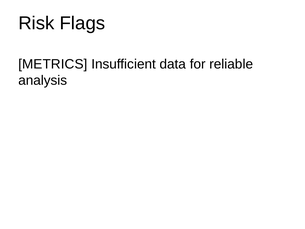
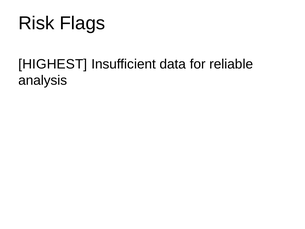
METRICS: METRICS -> HIGHEST
